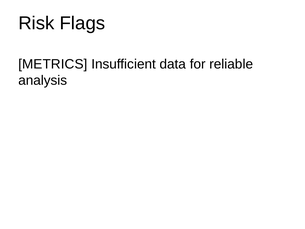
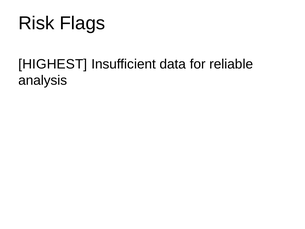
METRICS: METRICS -> HIGHEST
